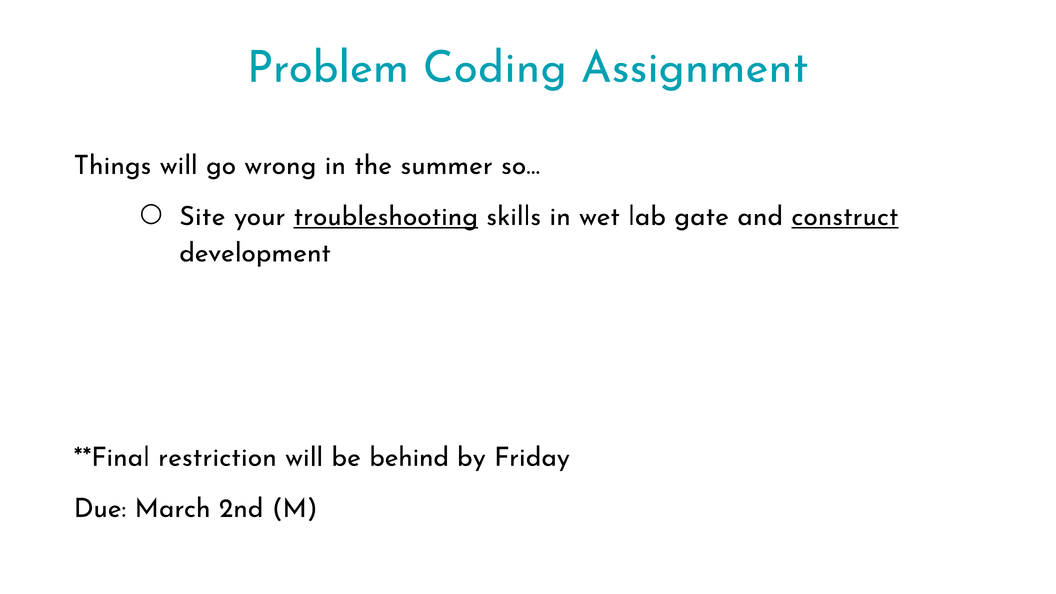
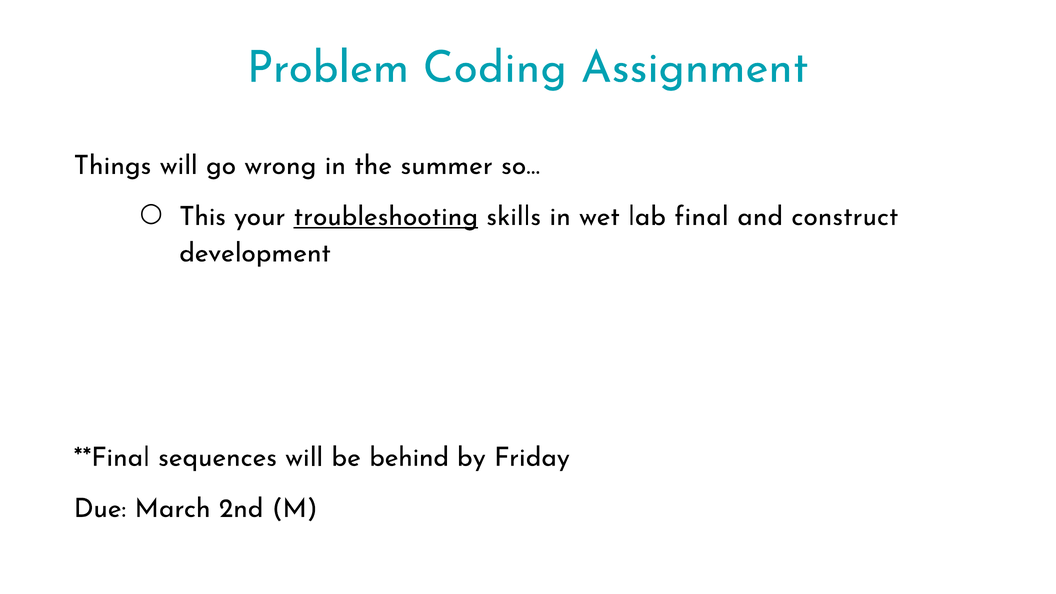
Site: Site -> This
gate: gate -> final
construct underline: present -> none
restriction: restriction -> sequences
